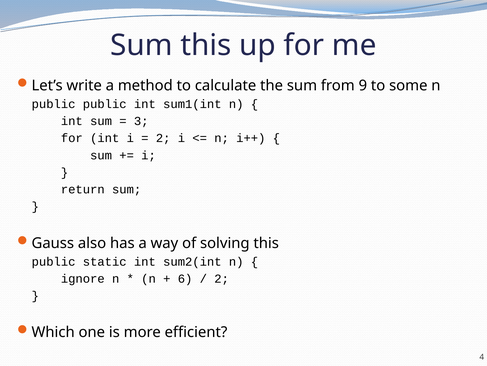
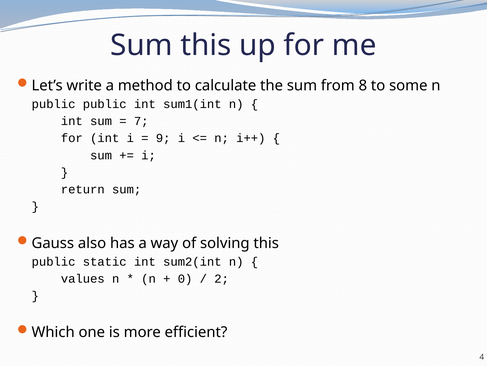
9: 9 -> 8
3: 3 -> 7
2 at (163, 138): 2 -> 9
ignore: ignore -> values
6: 6 -> 0
